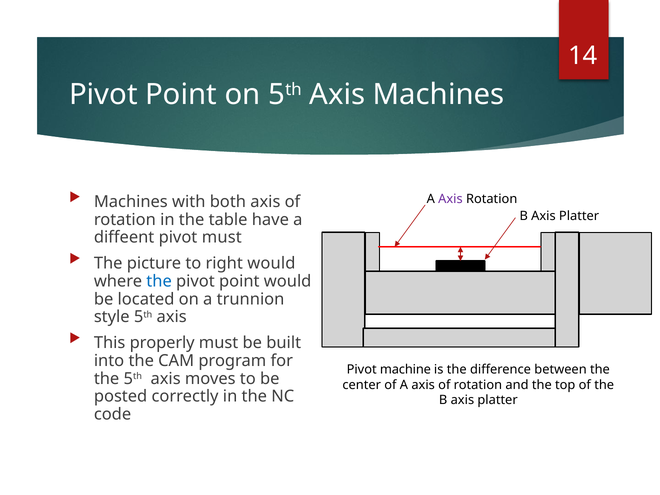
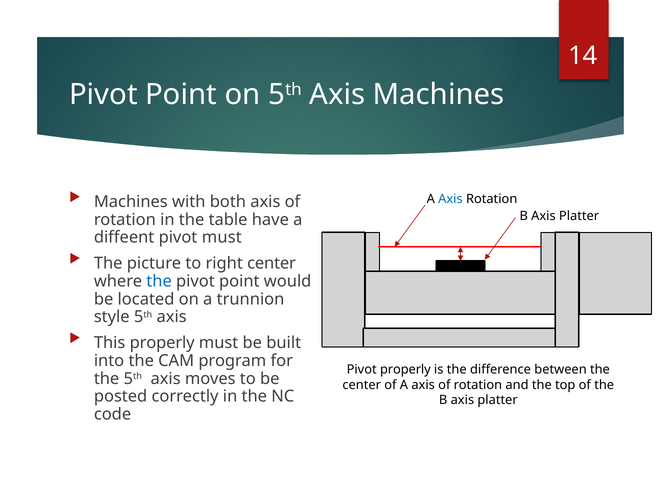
Axis at (450, 199) colour: purple -> blue
right would: would -> center
Pivot machine: machine -> properly
